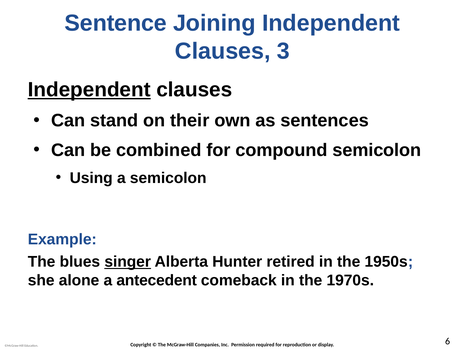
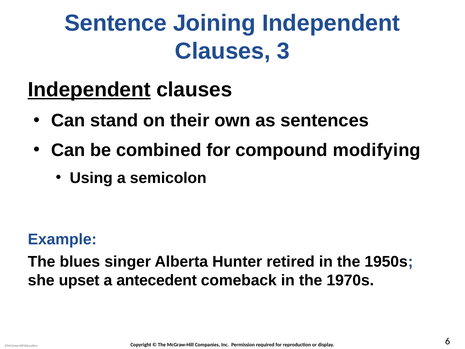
compound semicolon: semicolon -> modifying
singer underline: present -> none
alone: alone -> upset
